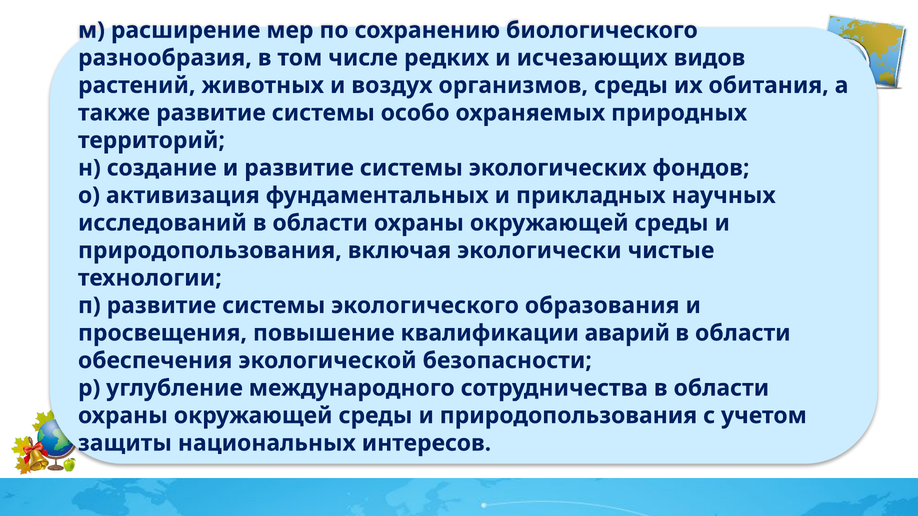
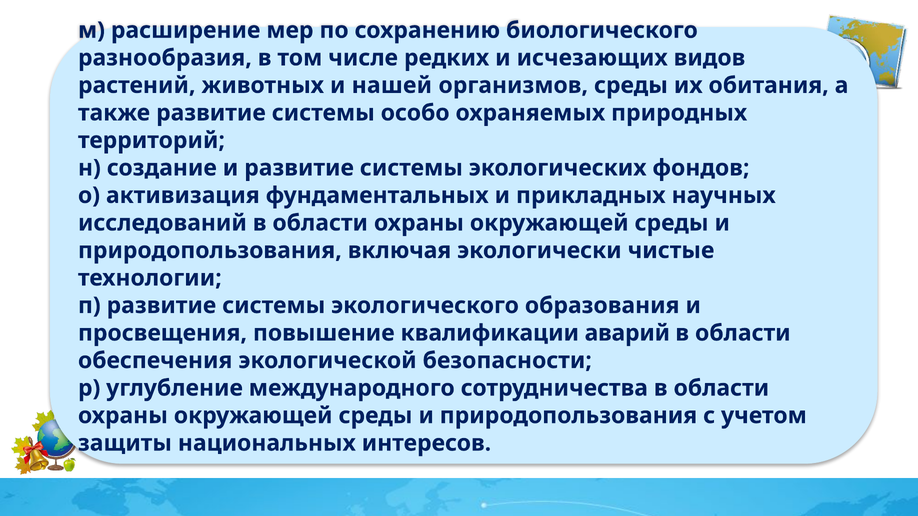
воздух: воздух -> нашей
